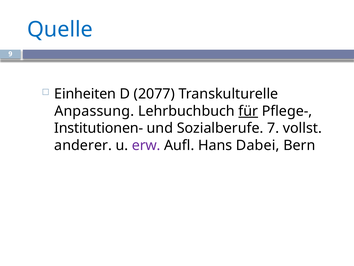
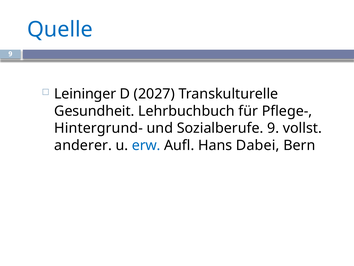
Einheiten: Einheiten -> Leininger
2077: 2077 -> 2027
Anpassung: Anpassung -> Gesundheit
für underline: present -> none
Institutionen-: Institutionen- -> Hintergrund-
Sozialberufe 7: 7 -> 9
erw colour: purple -> blue
